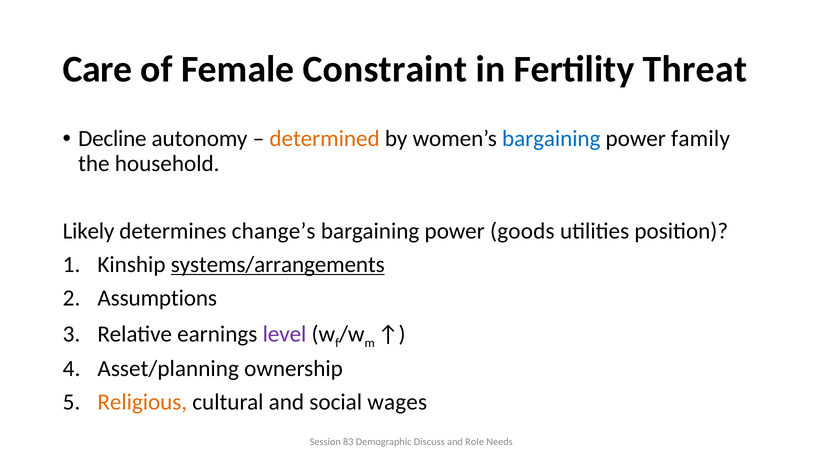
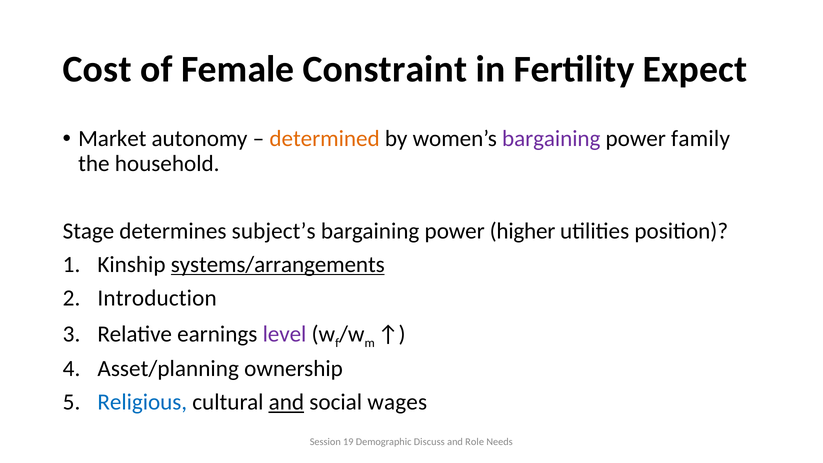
Care: Care -> Cost
Threat: Threat -> Expect
Decline: Decline -> Market
bargaining at (551, 139) colour: blue -> purple
Likely: Likely -> Stage
change’s: change’s -> subject’s
goods: goods -> higher
Assumptions: Assumptions -> Introduction
Religious colour: orange -> blue
and at (286, 402) underline: none -> present
83: 83 -> 19
